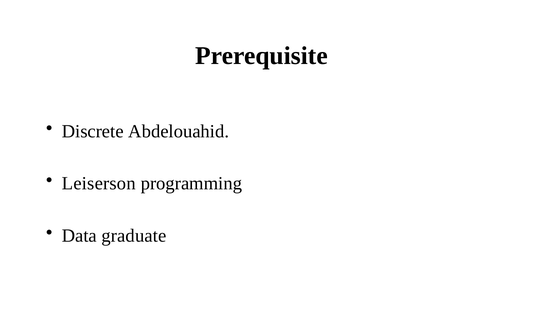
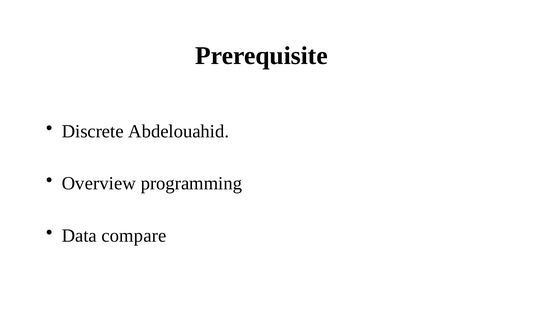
Leiserson: Leiserson -> Overview
graduate: graduate -> compare
